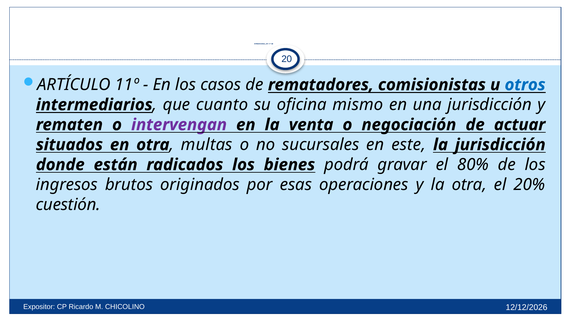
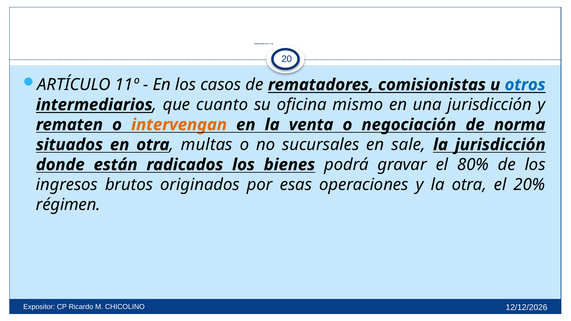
intervengan colour: purple -> orange
actuar: actuar -> norma
este: este -> sale
cuestión: cuestión -> régimen
